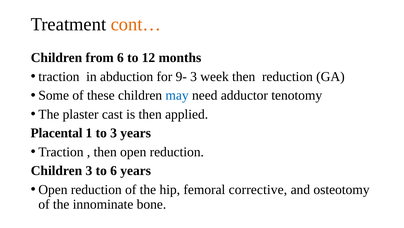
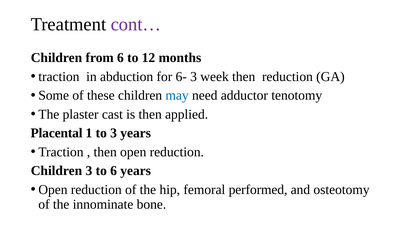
cont… colour: orange -> purple
9-: 9- -> 6-
corrective: corrective -> performed
